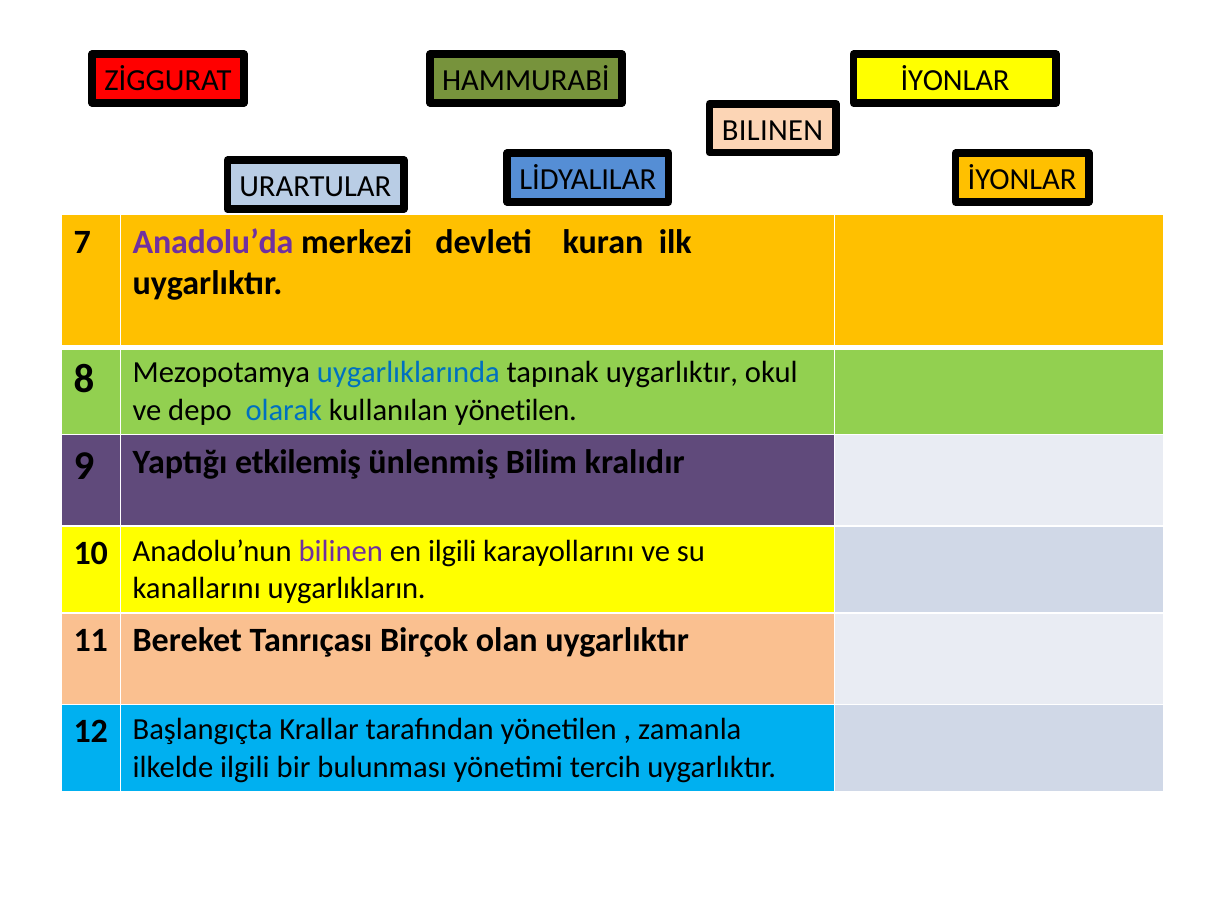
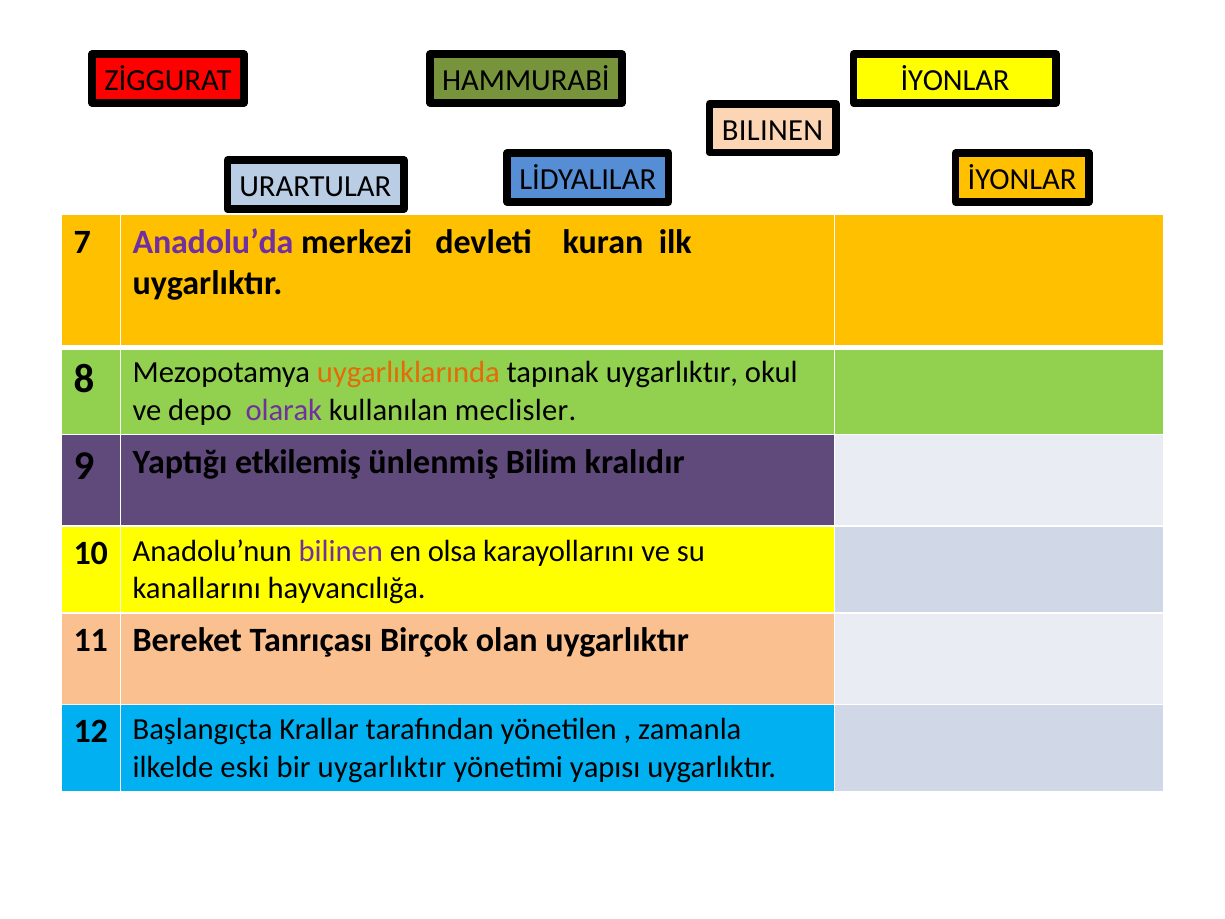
uygarlıklarında colour: blue -> orange
olarak colour: blue -> purple
kullanılan yönetilen: yönetilen -> meclisler
en ilgili: ilgili -> olsa
uygarlıkların: uygarlıkların -> hayvancılığa
ilkelde ilgili: ilgili -> eski
bir bulunması: bulunması -> uygarlıktır
tercih: tercih -> yapısı
